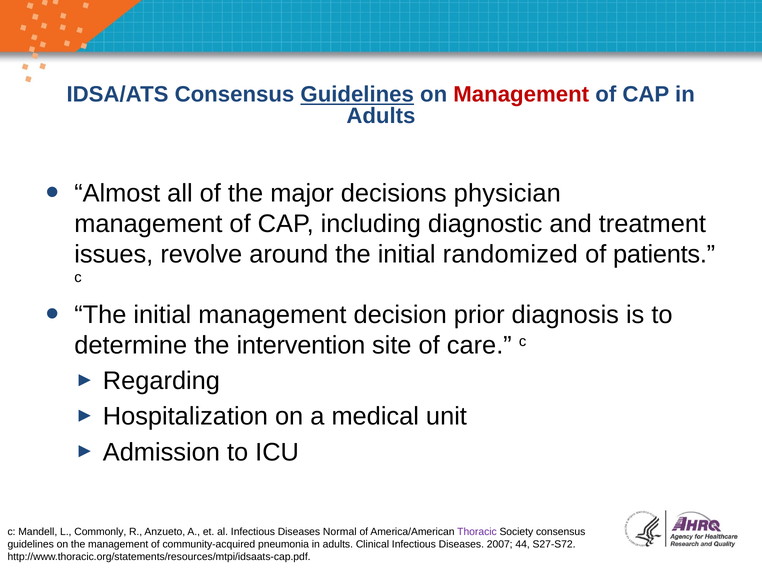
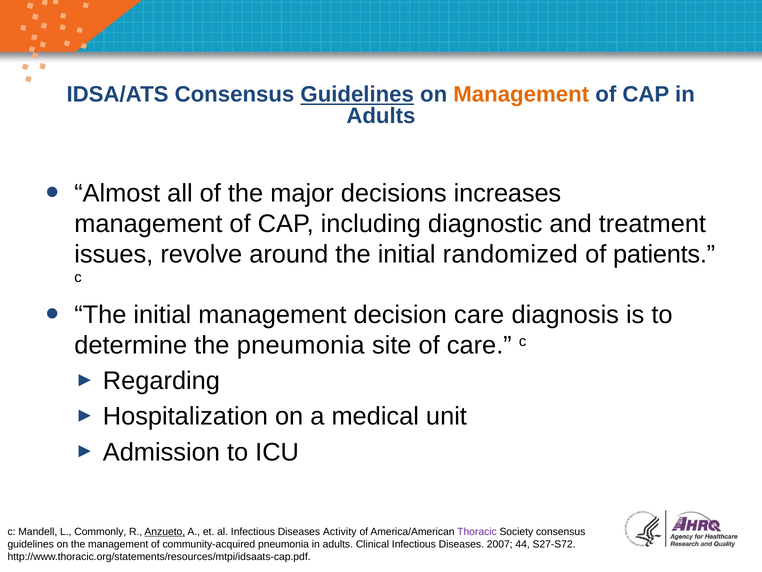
Management at (521, 95) colour: red -> orange
physician: physician -> increases
decision prior: prior -> care
the intervention: intervention -> pneumonia
Anzueto underline: none -> present
Normal: Normal -> Activity
